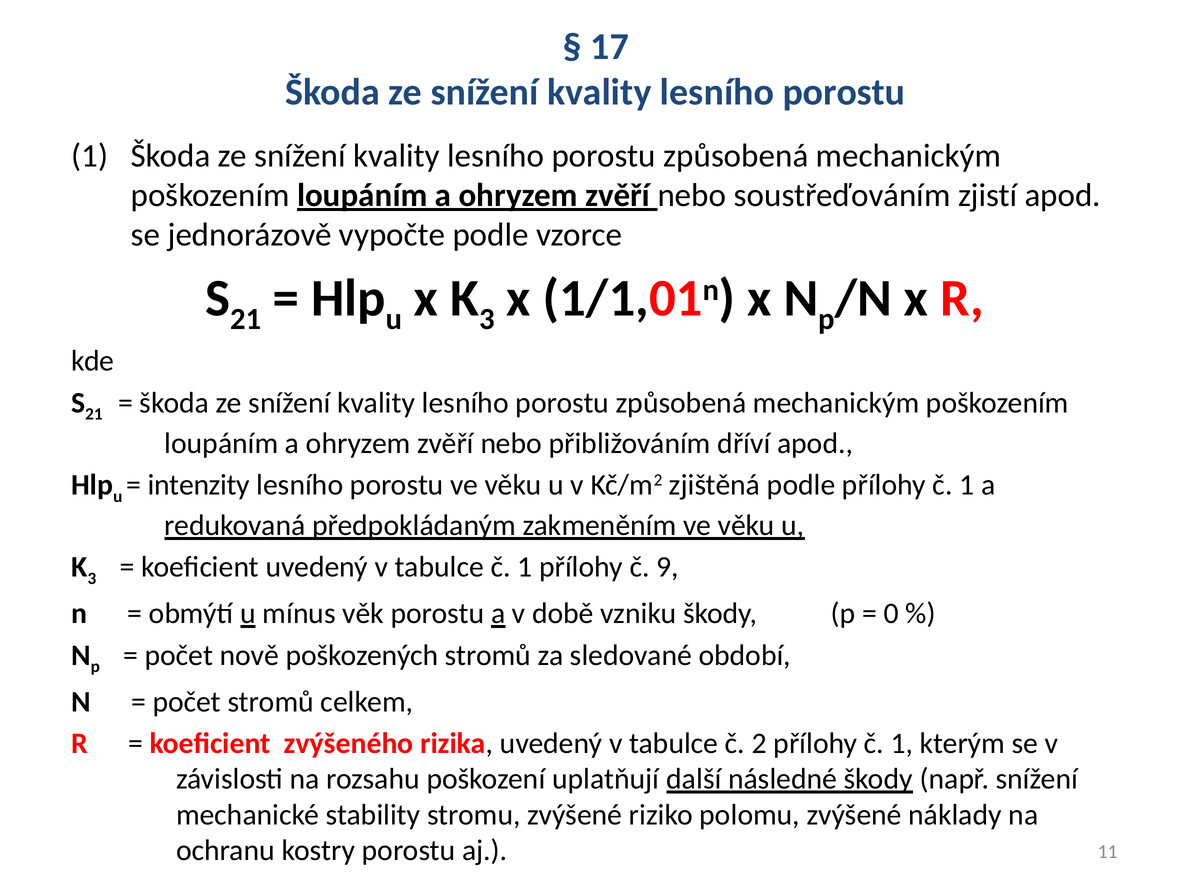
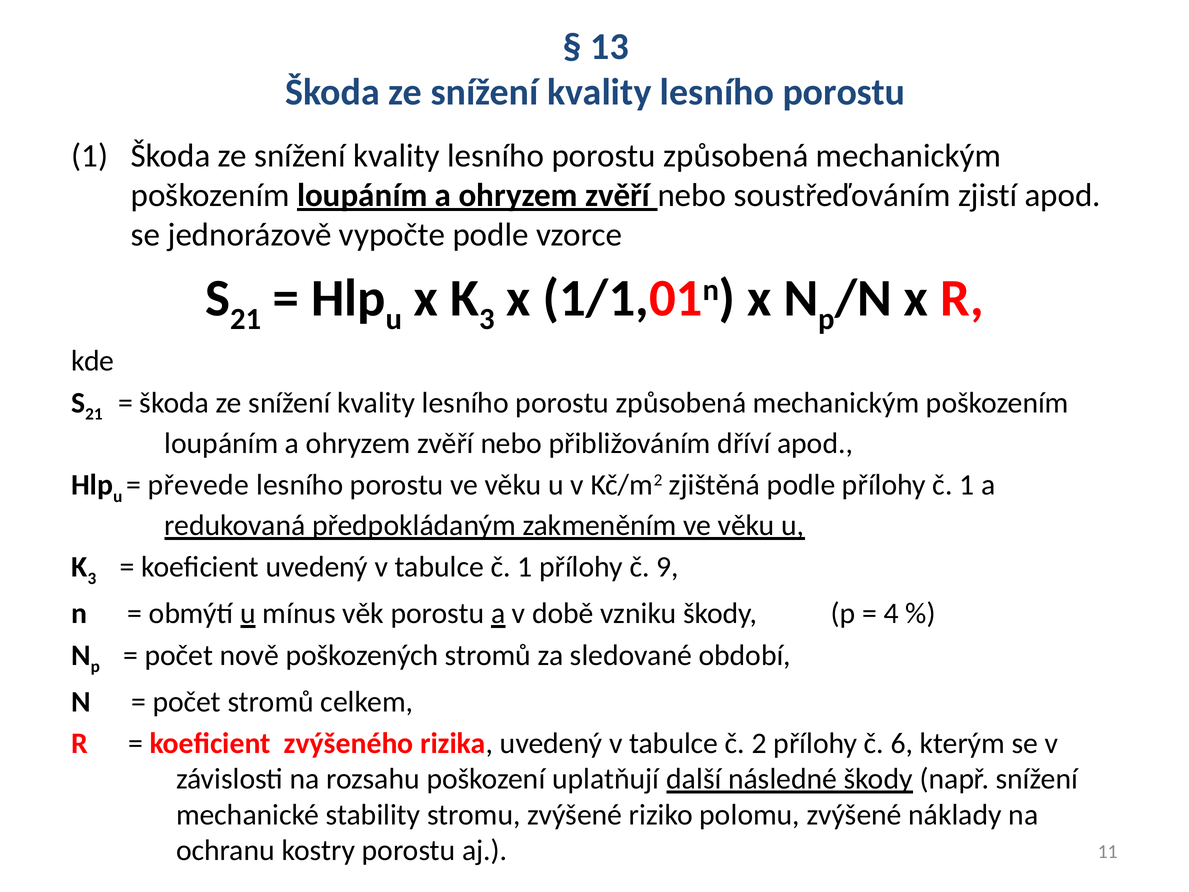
17: 17 -> 13
intenzity: intenzity -> převede
0: 0 -> 4
2 přílohy č 1: 1 -> 6
